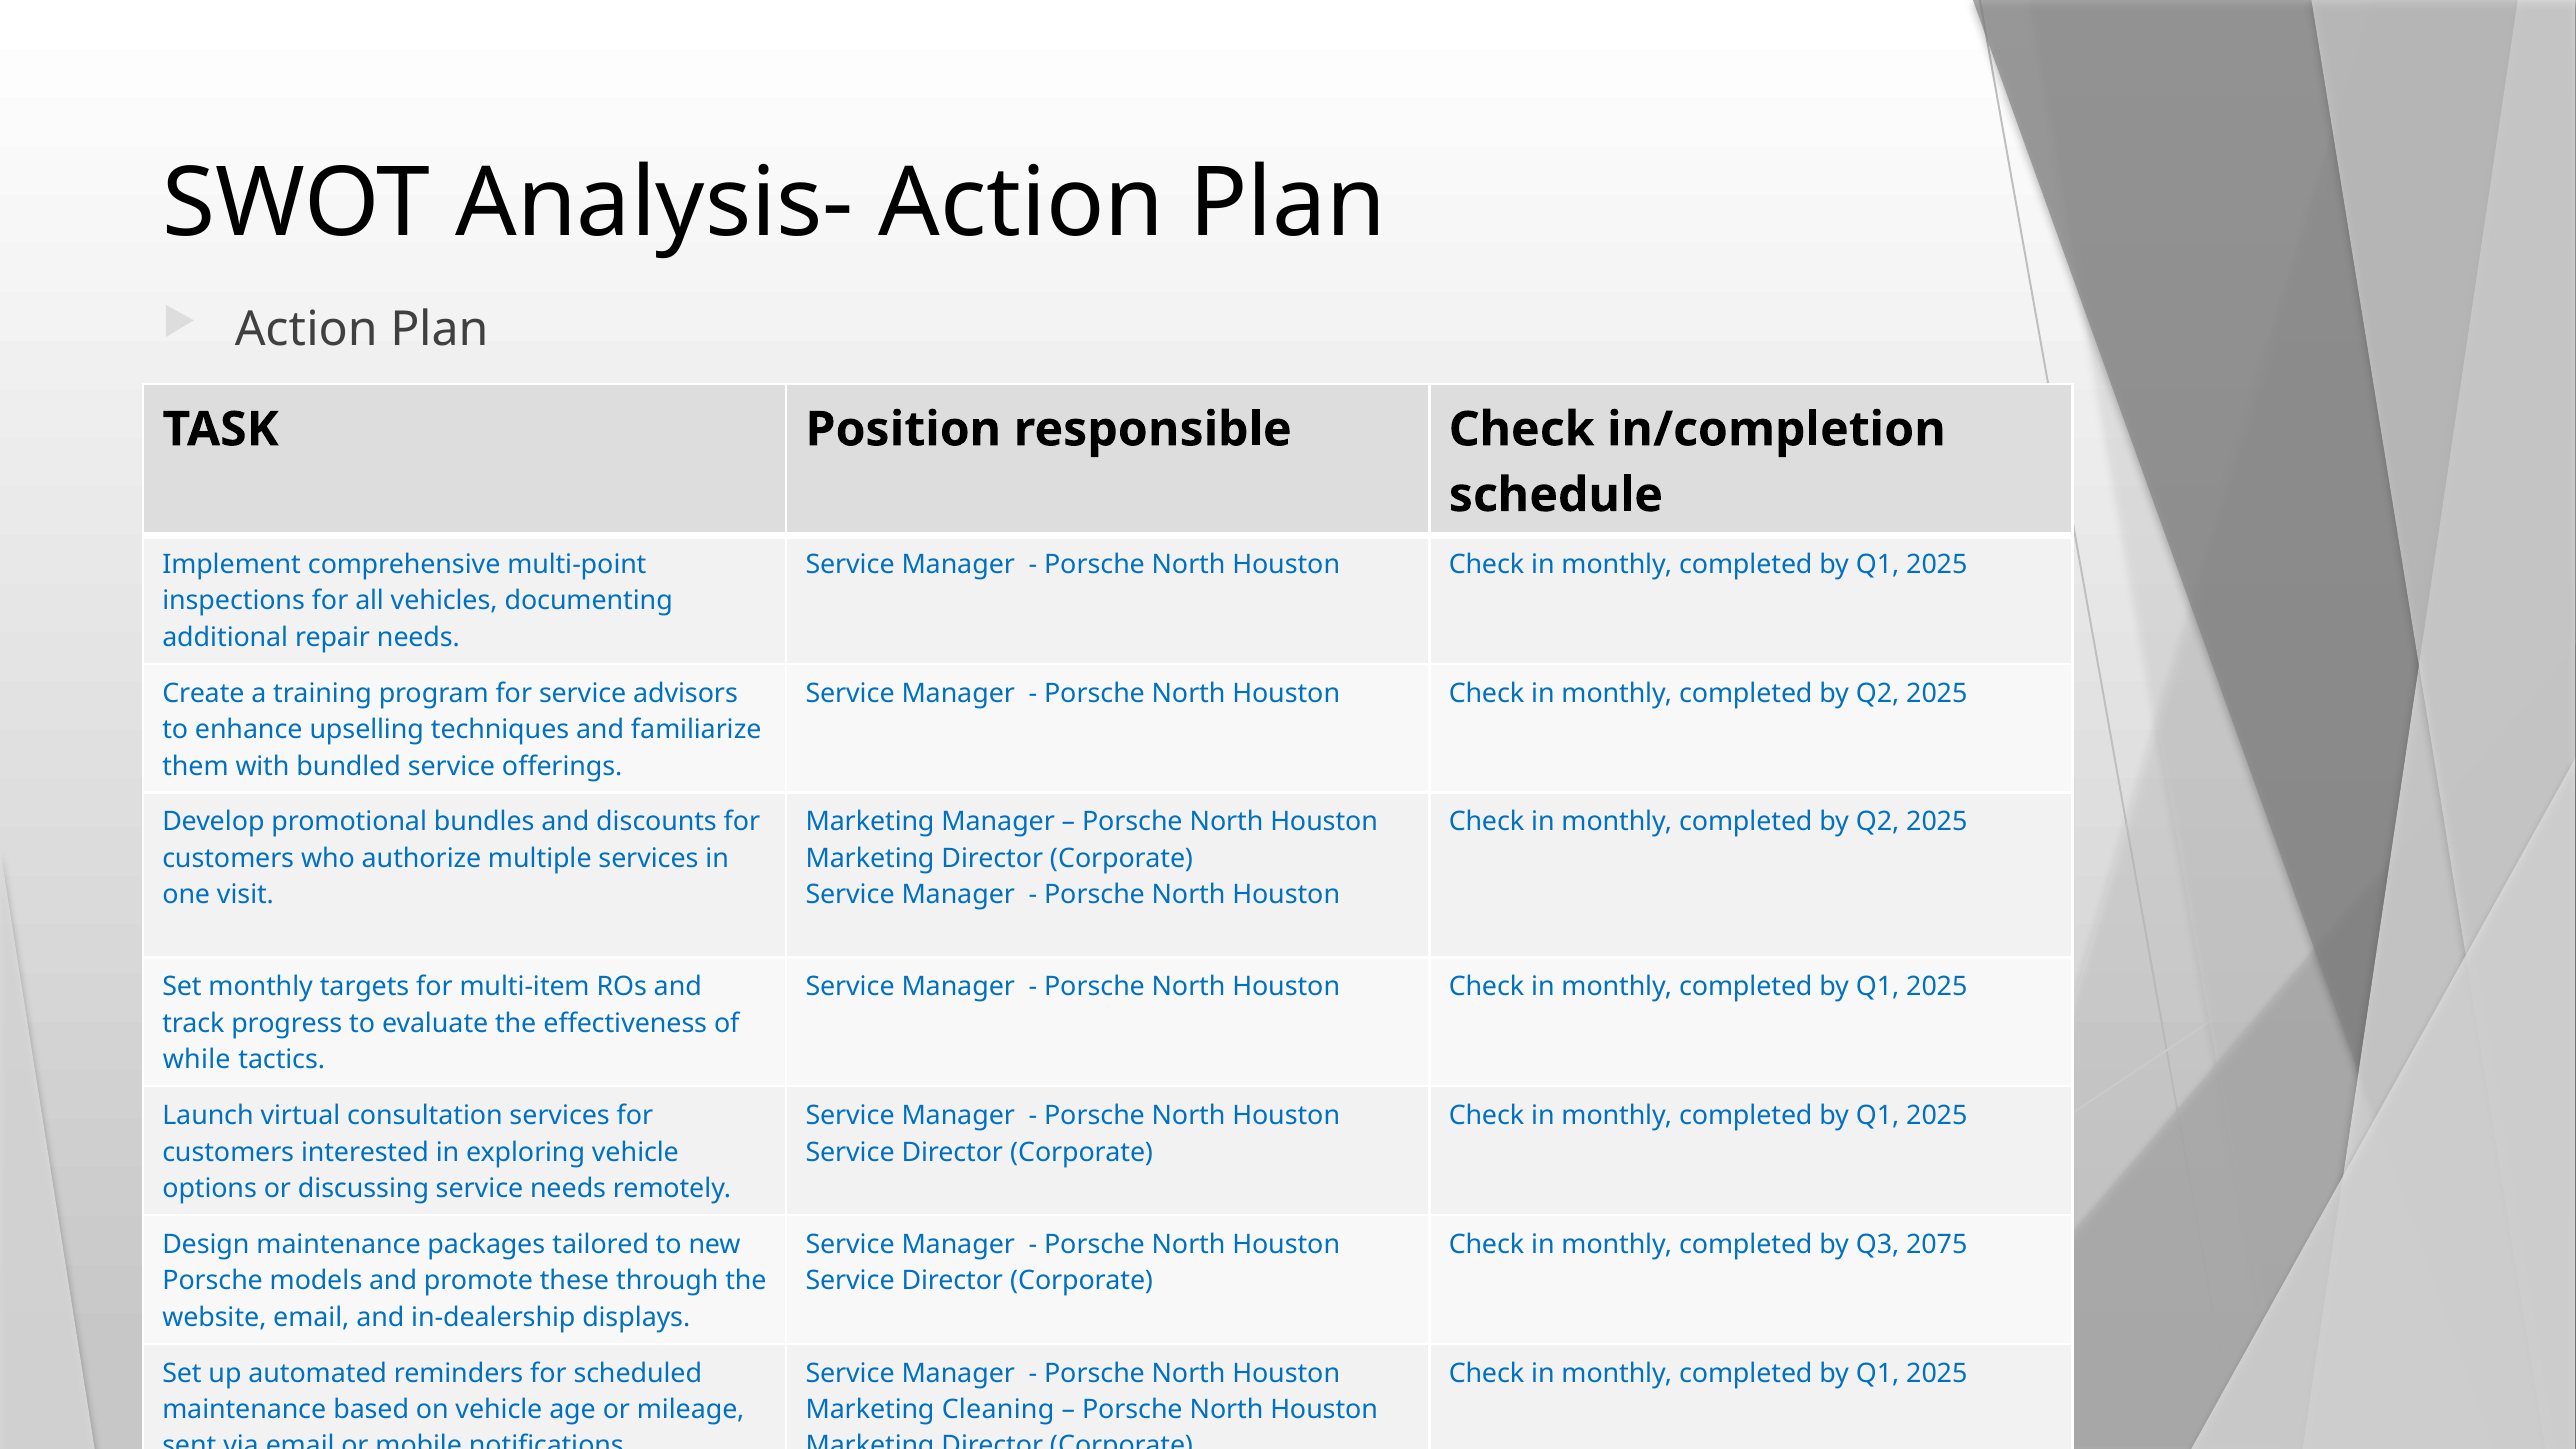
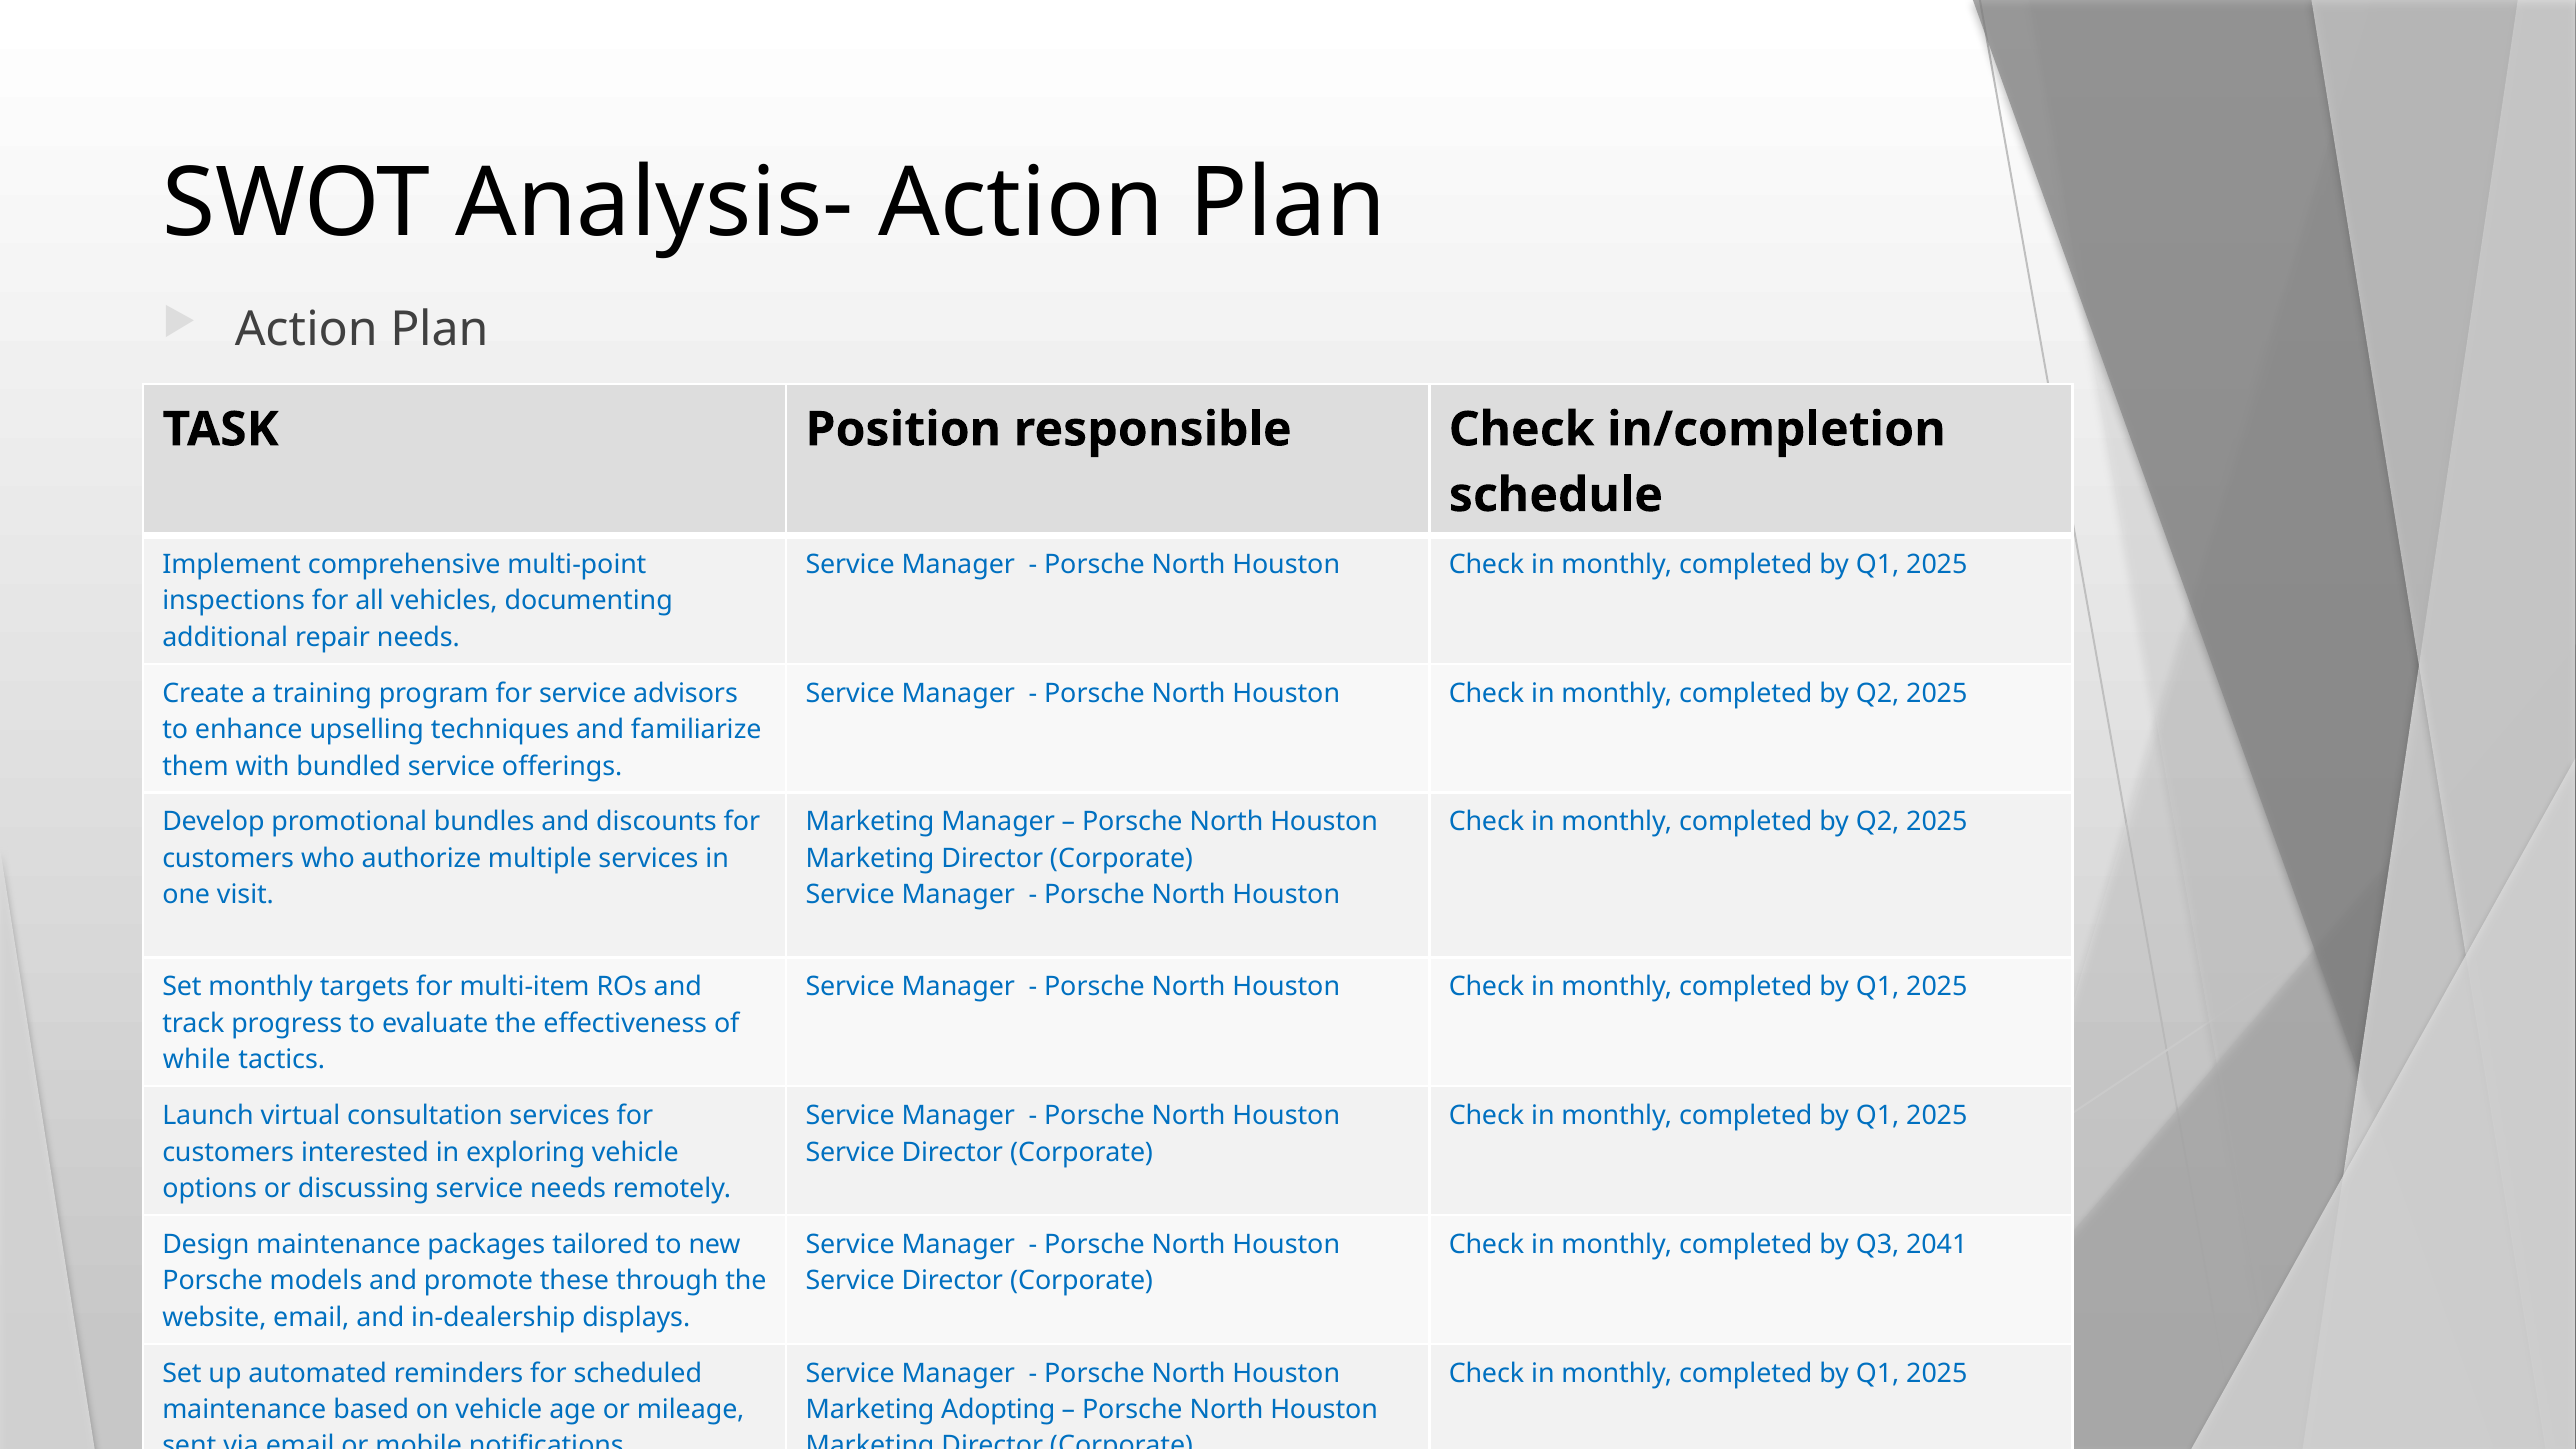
2075: 2075 -> 2041
Cleaning: Cleaning -> Adopting
